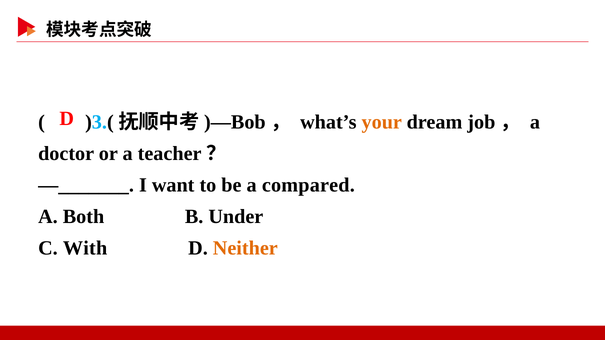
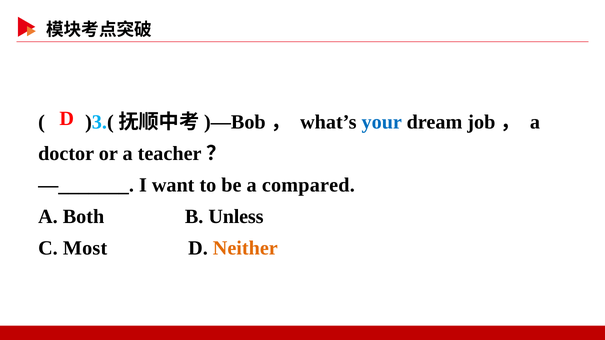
your colour: orange -> blue
Under: Under -> Unless
With: With -> Most
